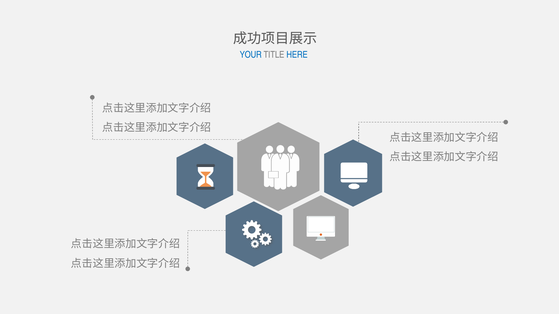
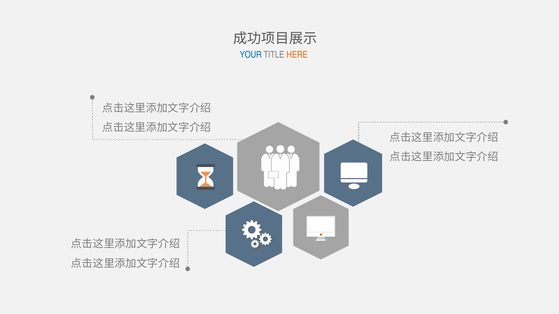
HERE colour: blue -> orange
